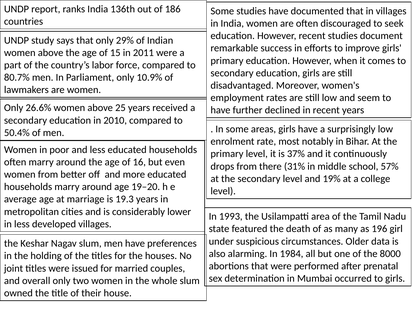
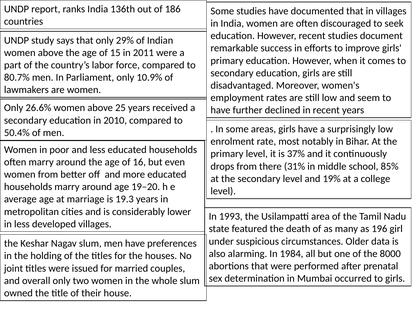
57%: 57% -> 85%
